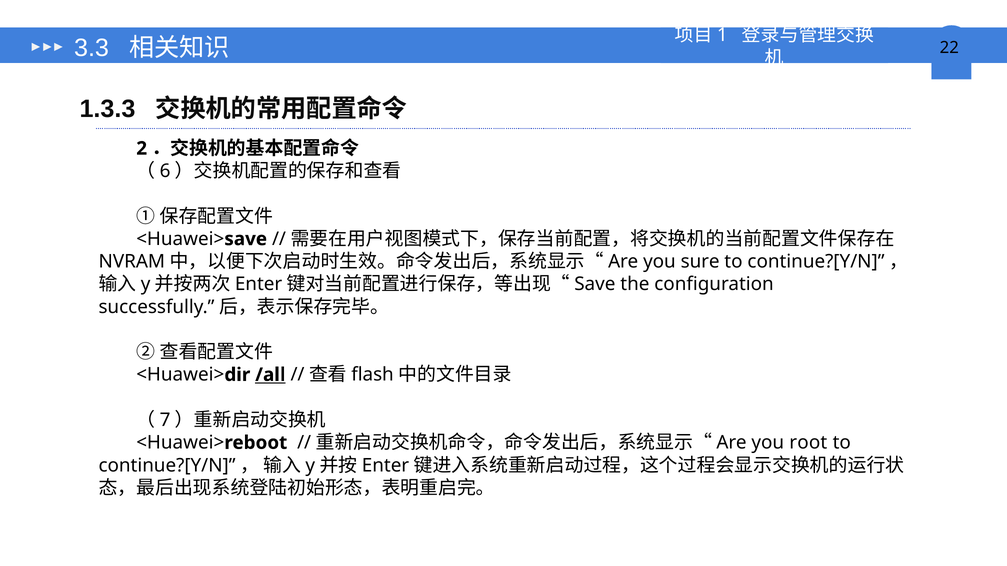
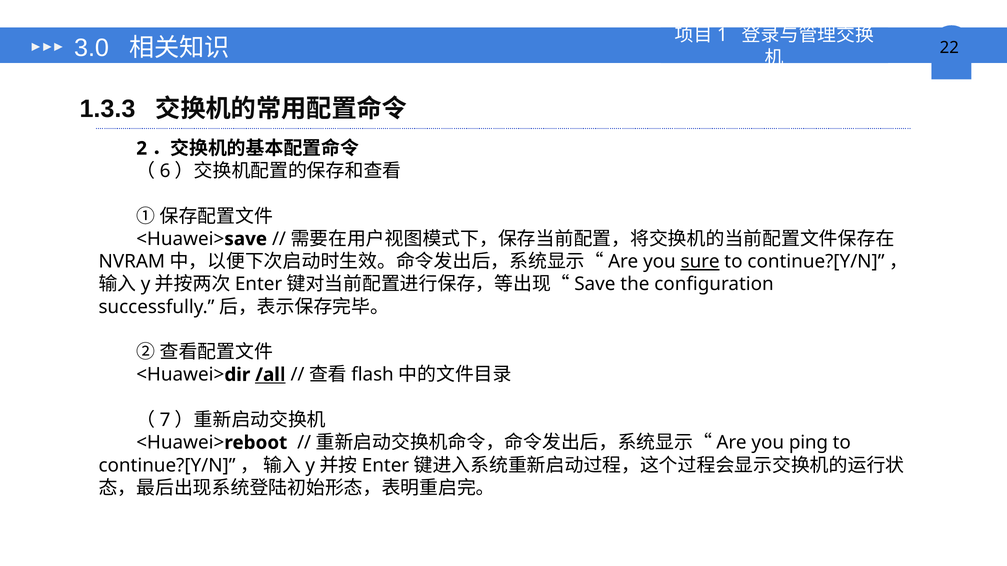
3.3: 3.3 -> 3.0
sure underline: none -> present
root: root -> ping
